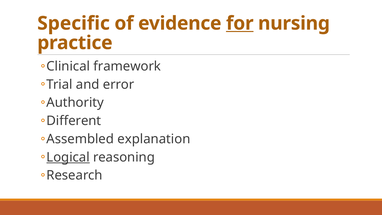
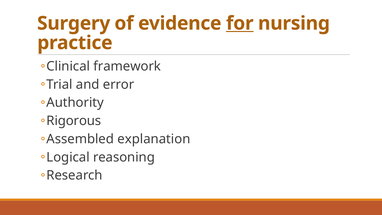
Specific: Specific -> Surgery
Different: Different -> Rigorous
Logical underline: present -> none
